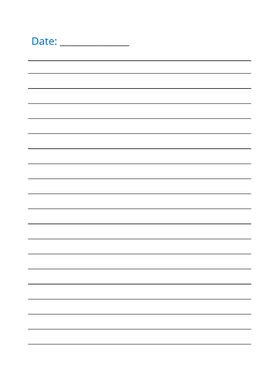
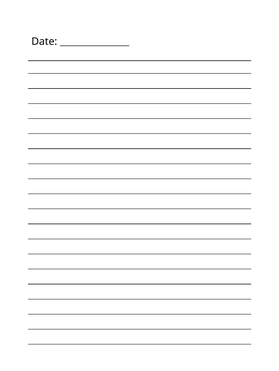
Date colour: blue -> black
